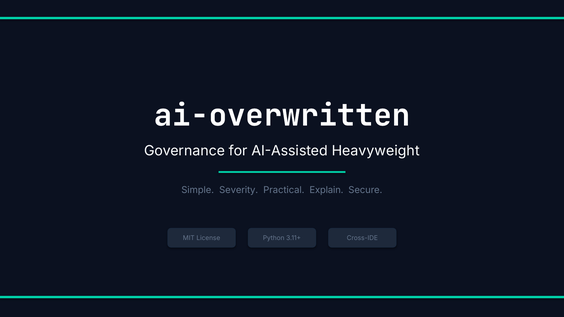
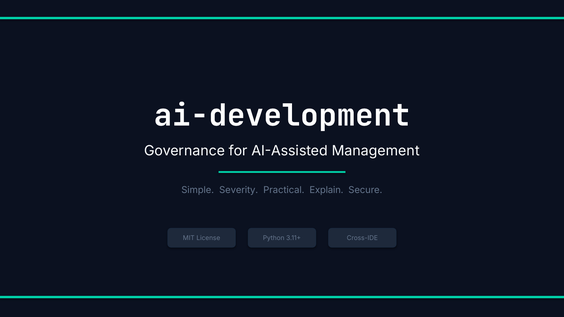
ai-overwritten: ai-overwritten -> ai-development
Heavyweight: Heavyweight -> Management
